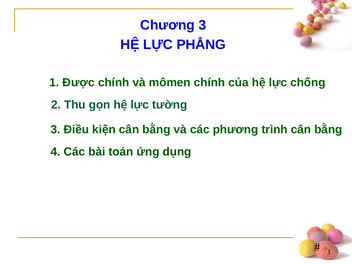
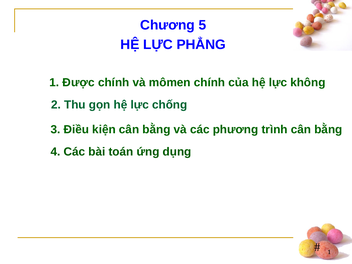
Chương 3: 3 -> 5
chống: chống -> không
tường: tường -> chống
